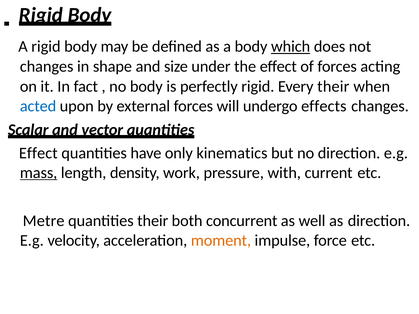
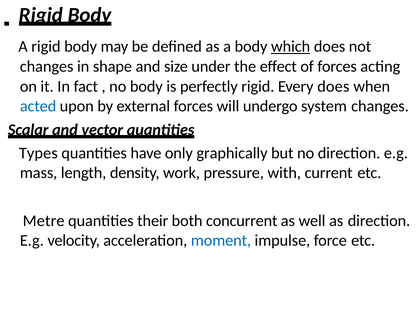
Every their: their -> does
effects: effects -> system
Effect at (38, 153): Effect -> Types
kinematics: kinematics -> graphically
mass underline: present -> none
moment colour: orange -> blue
